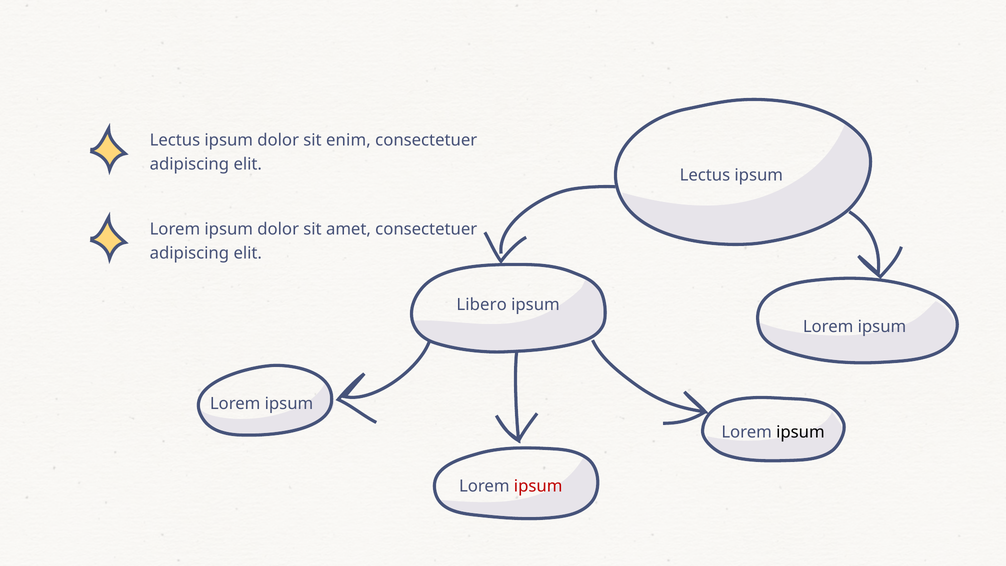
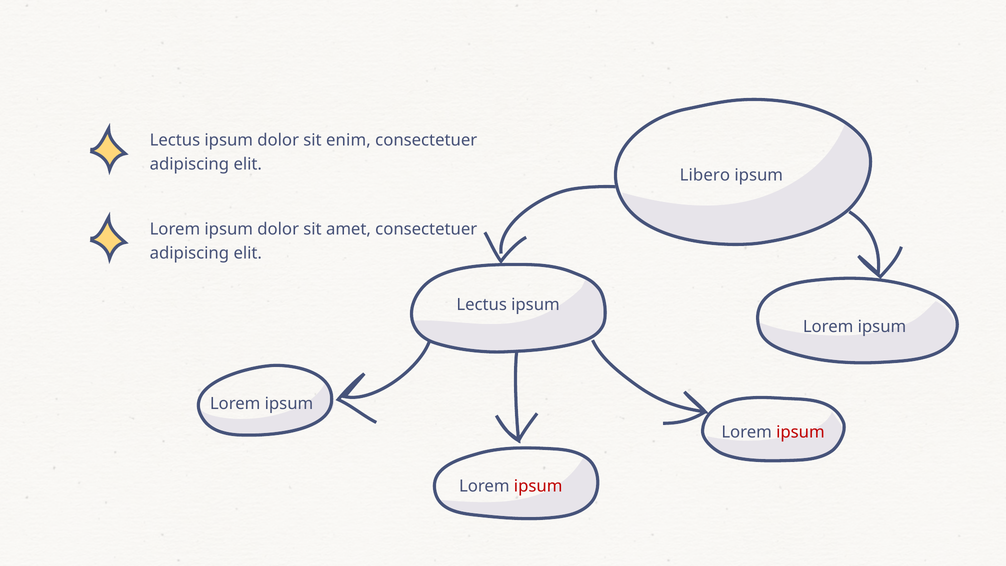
Lectus at (705, 175): Lectus -> Libero
Libero at (482, 305): Libero -> Lectus
ipsum at (800, 432) colour: black -> red
